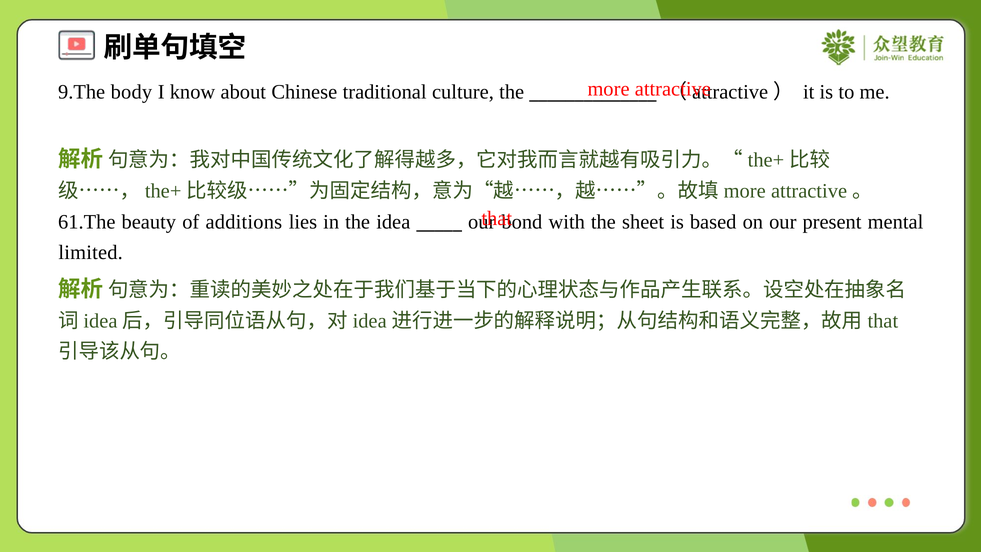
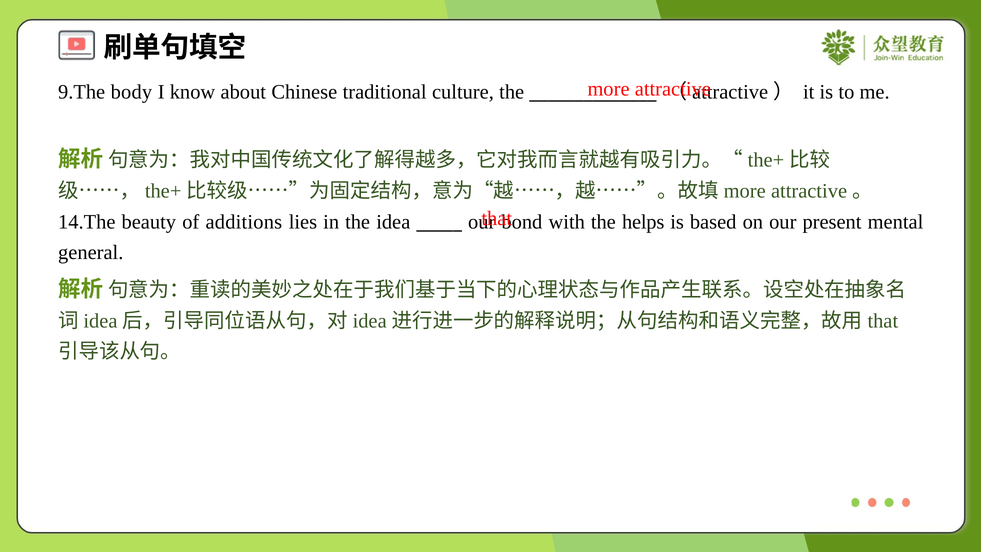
61.The: 61.The -> 14.The
sheet: sheet -> helps
limited: limited -> general
